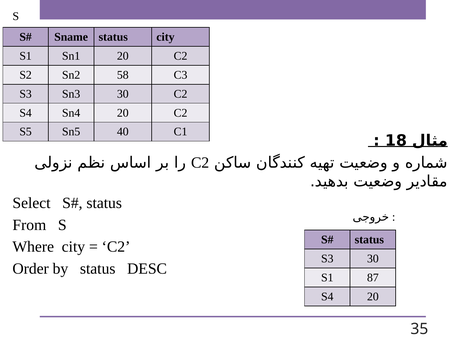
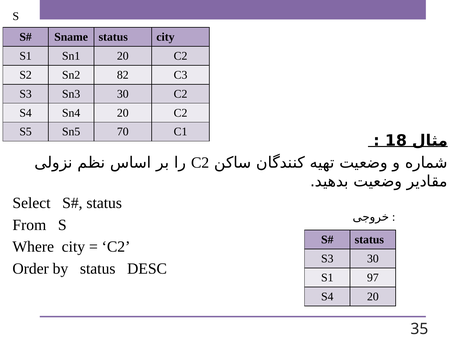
58: 58 -> 82
40: 40 -> 70
87: 87 -> 97
